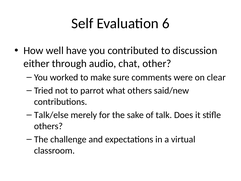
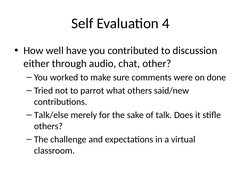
6: 6 -> 4
clear: clear -> done
